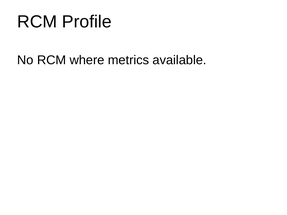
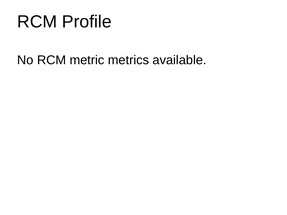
where: where -> metric
